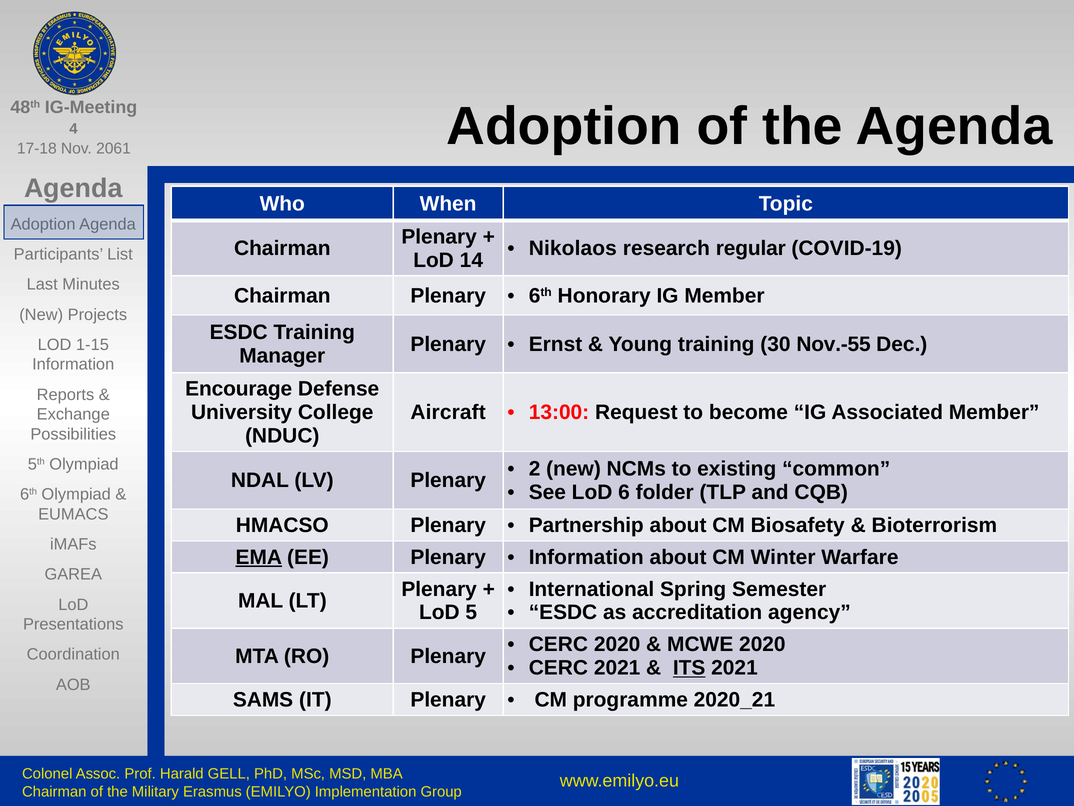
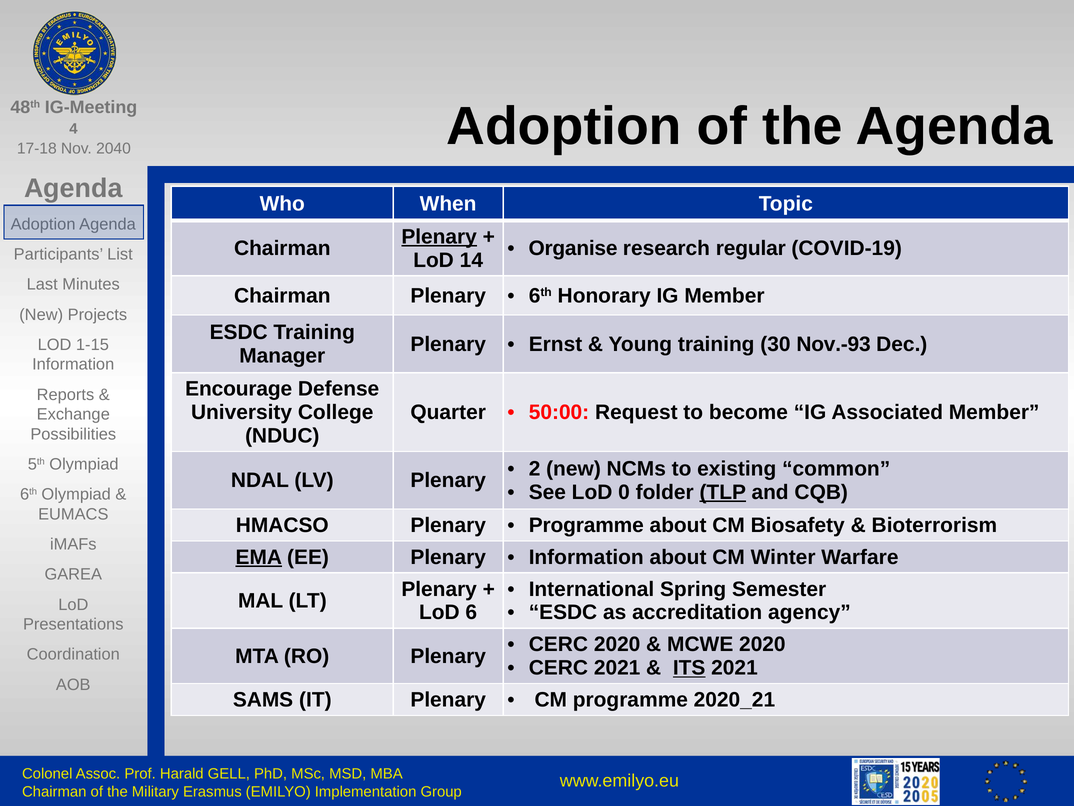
2061: 2061 -> 2040
Plenary at (439, 237) underline: none -> present
Nikolaos: Nikolaos -> Organise
Nov.-55: Nov.-55 -> Nov.-93
Aircraft: Aircraft -> Quarter
13:00: 13:00 -> 50:00
6: 6 -> 0
TLP underline: none -> present
Partnership at (586, 525): Partnership -> Programme
5: 5 -> 6
